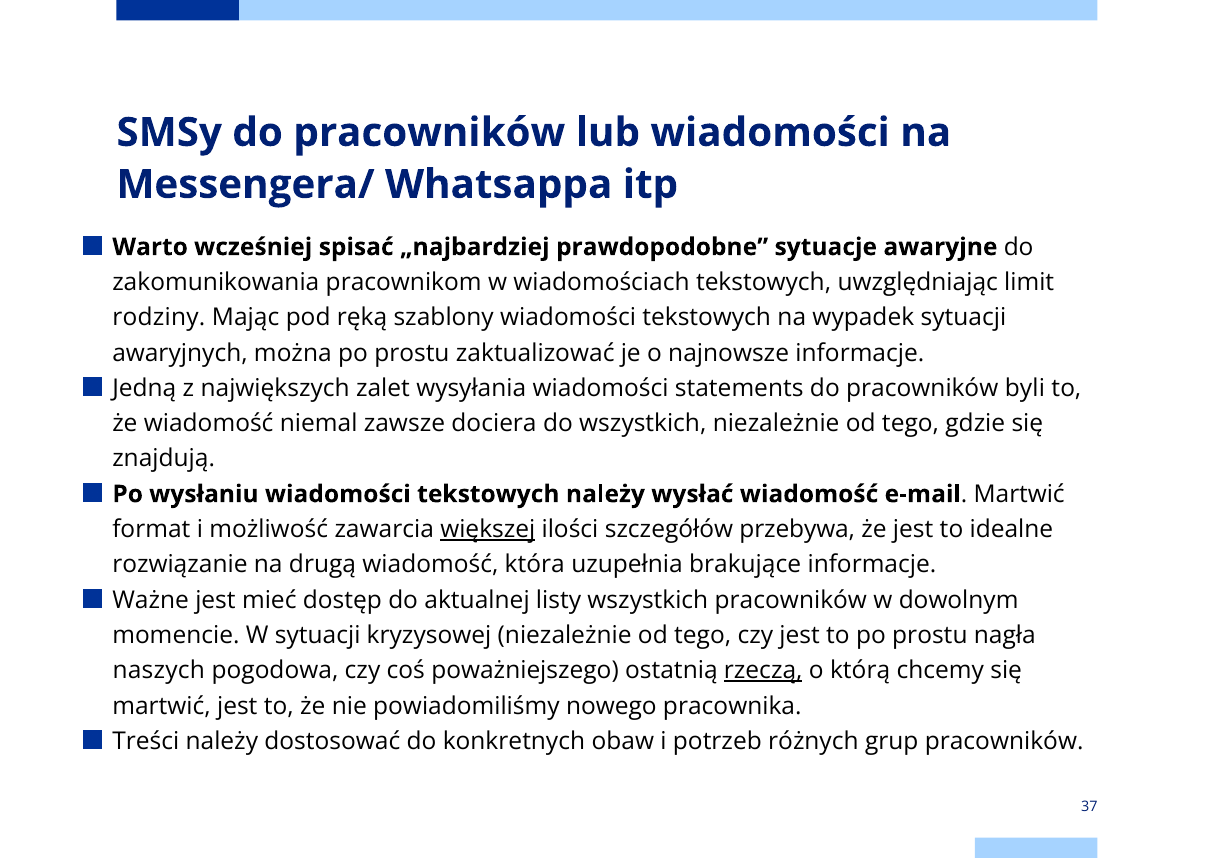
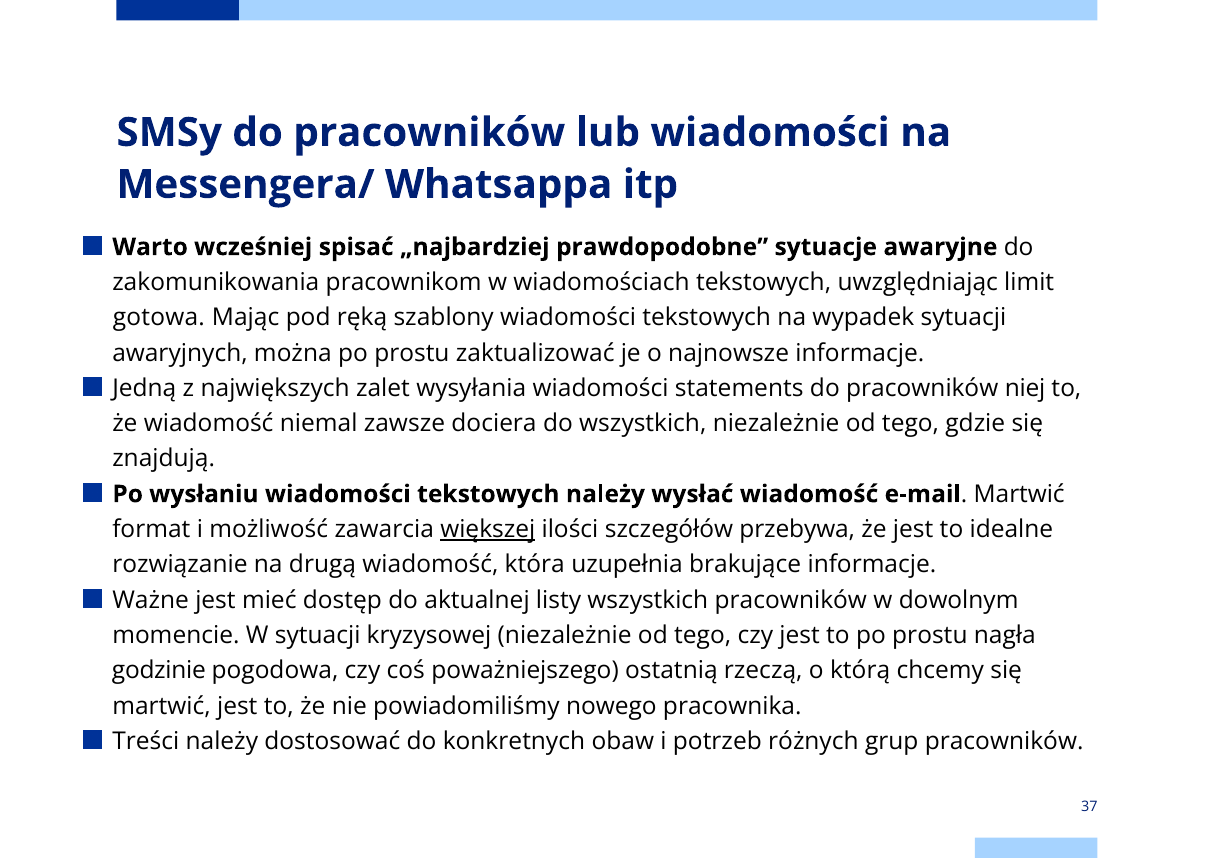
rodziny: rodziny -> gotowa
byli: byli -> niej
naszych: naszych -> godzinie
rzeczą underline: present -> none
